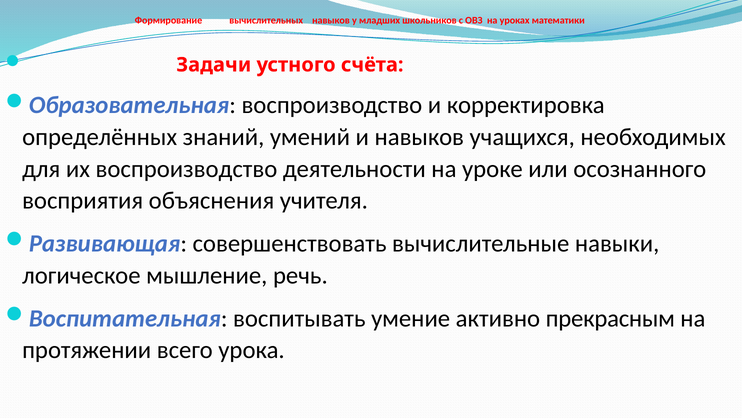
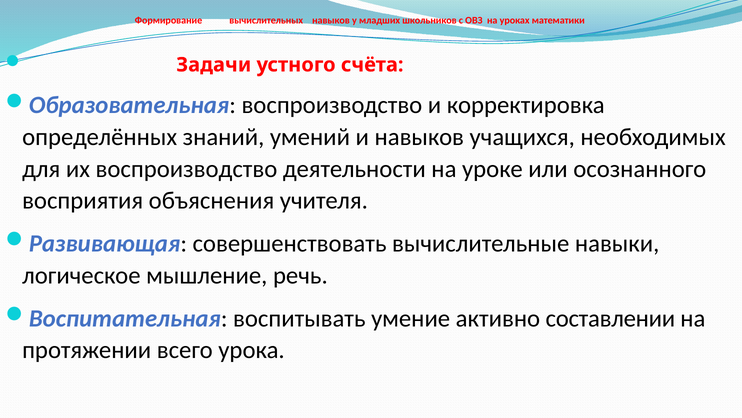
прекрасным: прекрасным -> составлении
